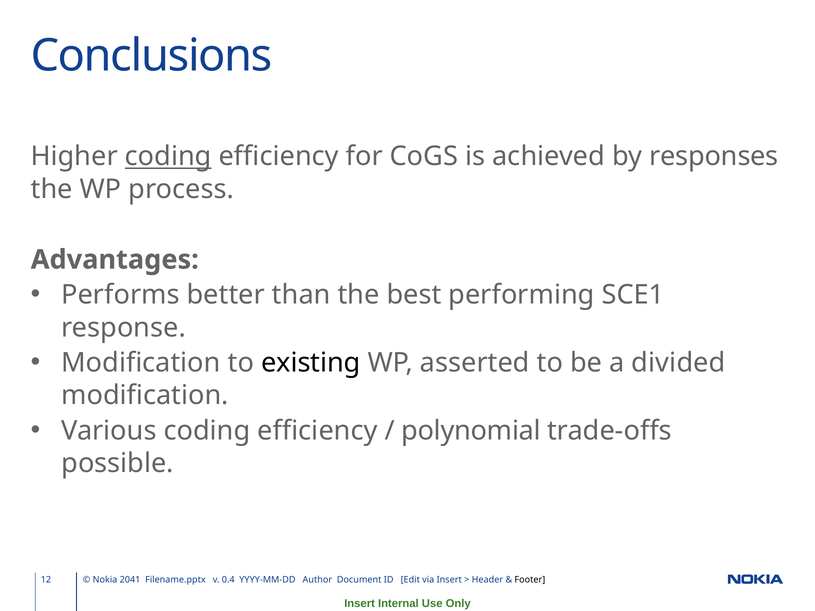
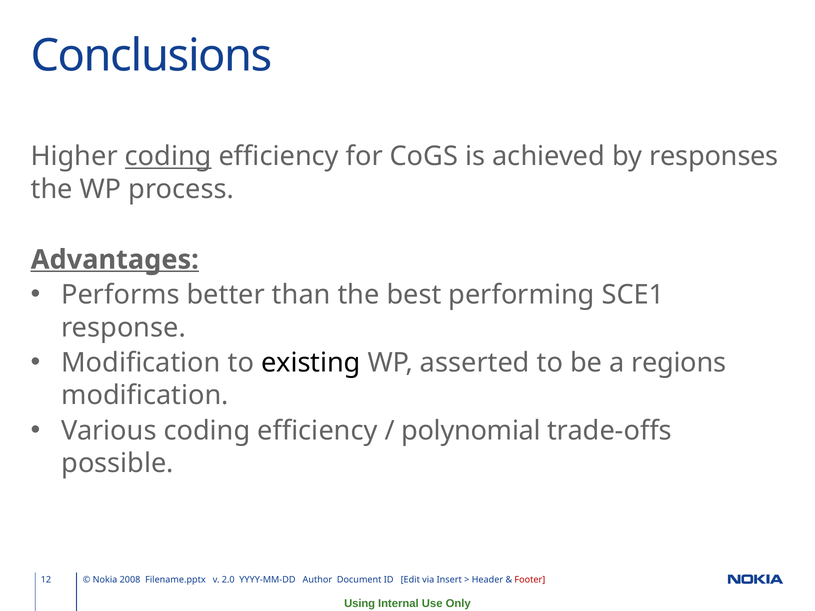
Advantages underline: none -> present
divided: divided -> regions
2041: 2041 -> 2008
0.4: 0.4 -> 2.0
Footer colour: black -> red
Insert at (360, 604): Insert -> Using
